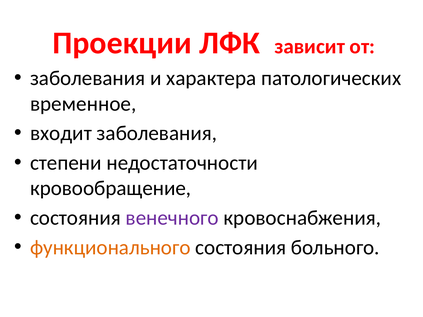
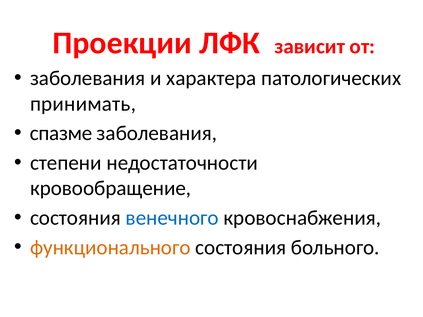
временное: временное -> принимать
входит: входит -> спазме
венечного colour: purple -> blue
